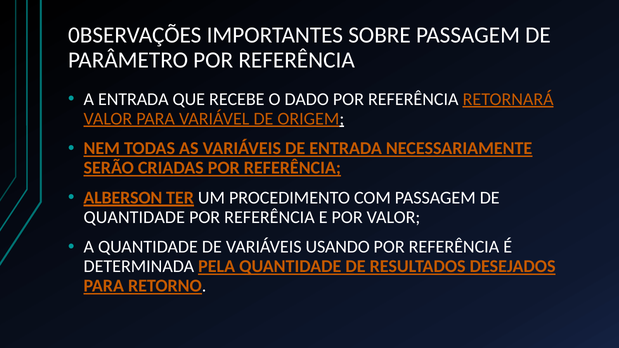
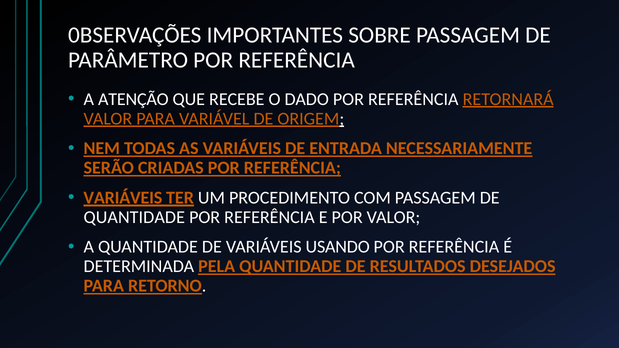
A ENTRADA: ENTRADA -> ATENÇÃO
ALBERSON at (123, 198): ALBERSON -> VARIÁVEIS
